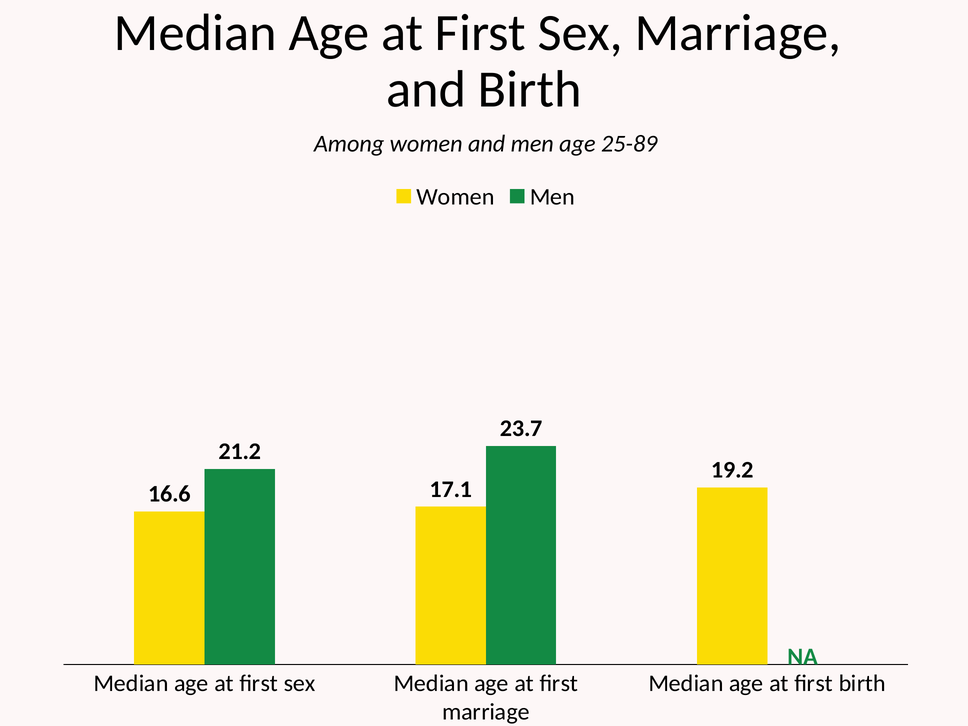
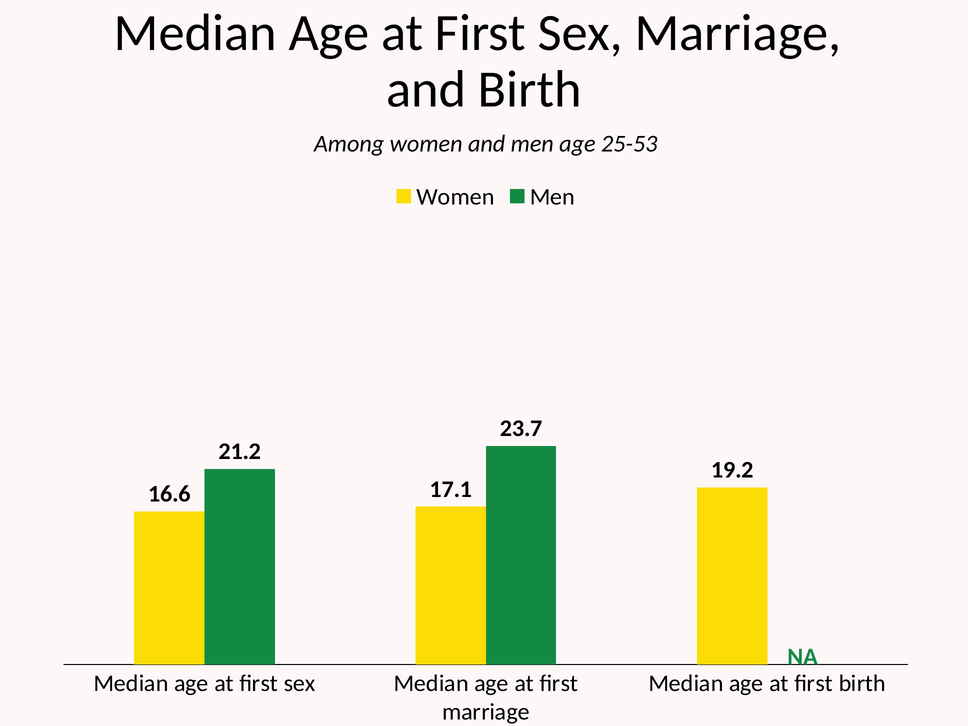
25-89: 25-89 -> 25-53
